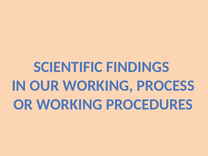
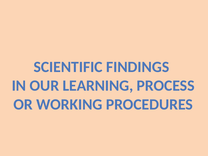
OUR WORKING: WORKING -> LEARNING
